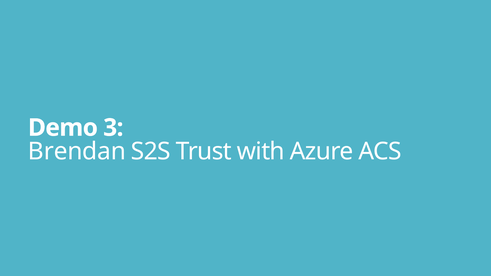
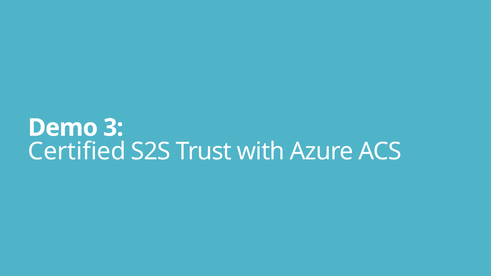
Brendan: Brendan -> Certified
